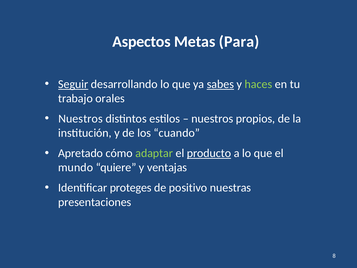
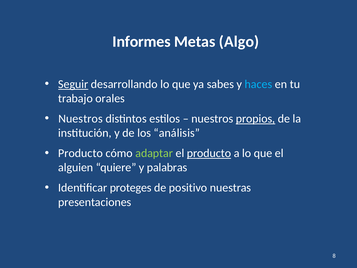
Aspectos: Aspectos -> Informes
Para: Para -> Algo
sabes underline: present -> none
haces colour: light green -> light blue
propios underline: none -> present
cuando: cuando -> análisis
Apretado at (81, 153): Apretado -> Producto
mundo: mundo -> alguien
ventajas: ventajas -> palabras
